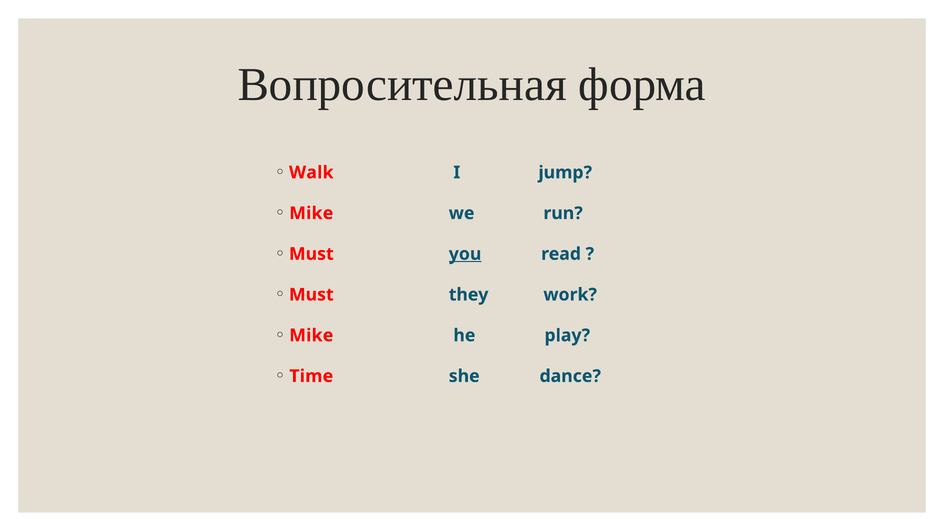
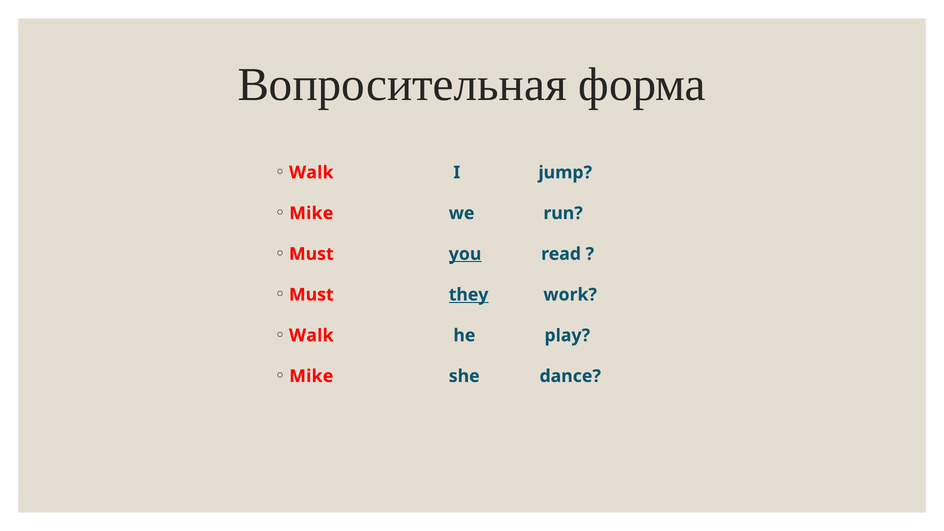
they underline: none -> present
Mike at (311, 335): Mike -> Walk
Time at (311, 376): Time -> Mike
